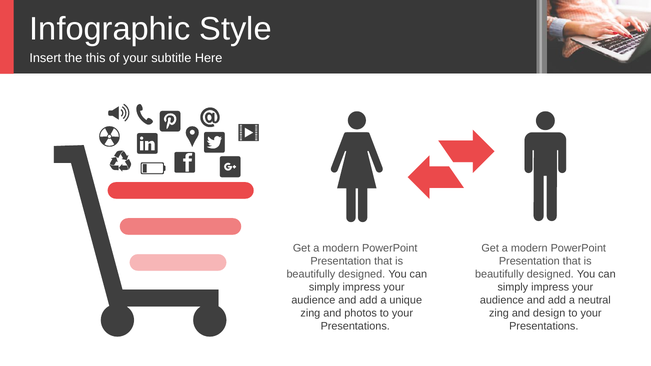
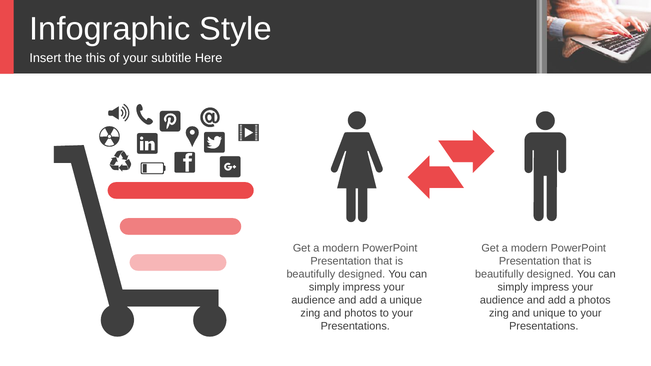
a neutral: neutral -> photos
and design: design -> unique
